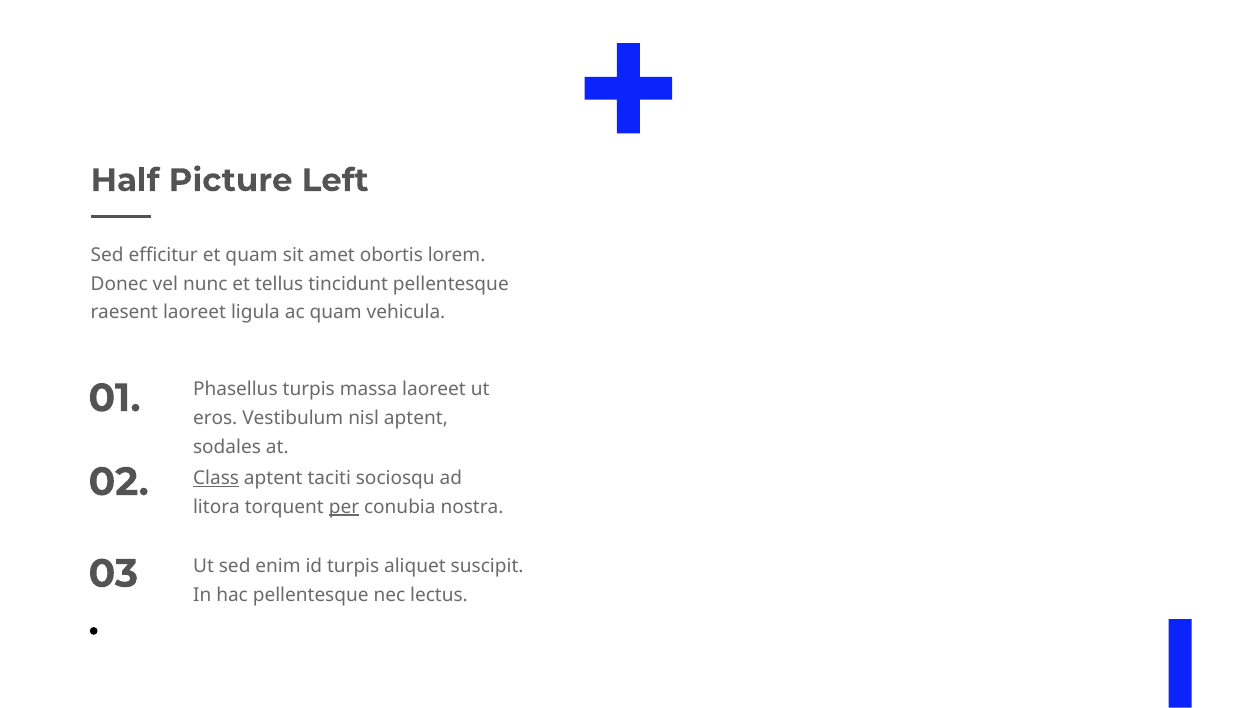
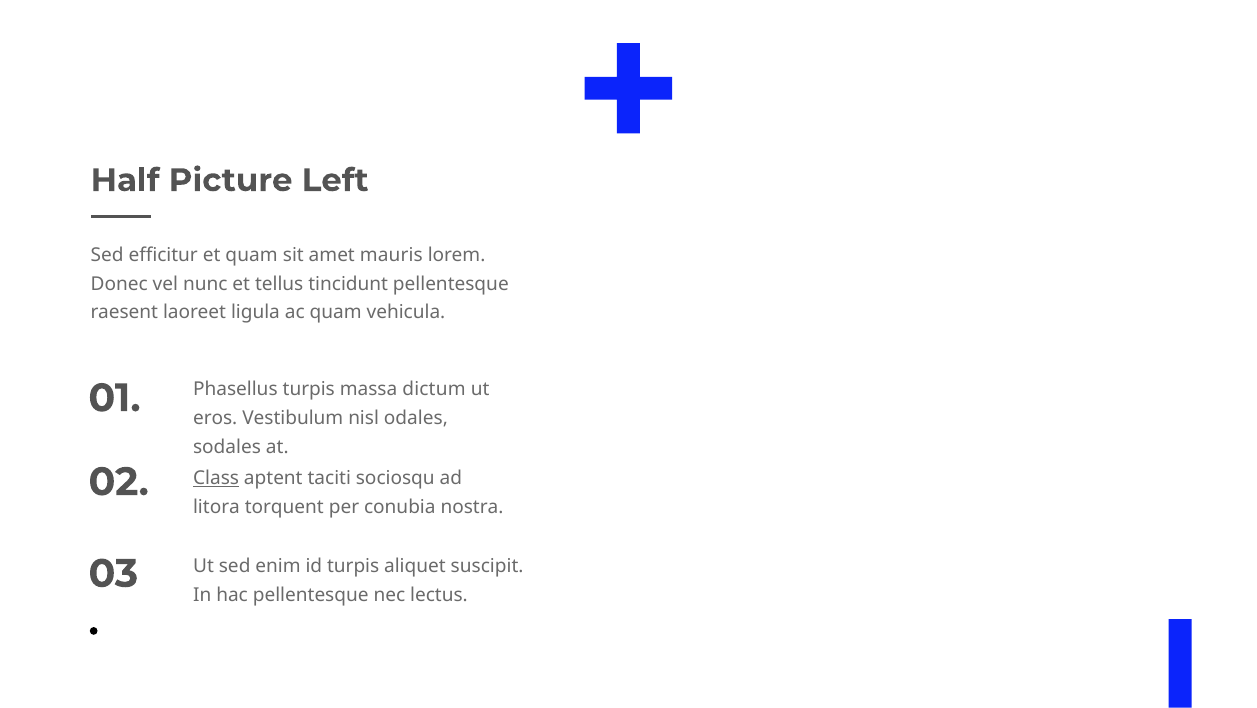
obortis: obortis -> mauris
massa laoreet: laoreet -> dictum
nisl aptent: aptent -> odales
per underline: present -> none
